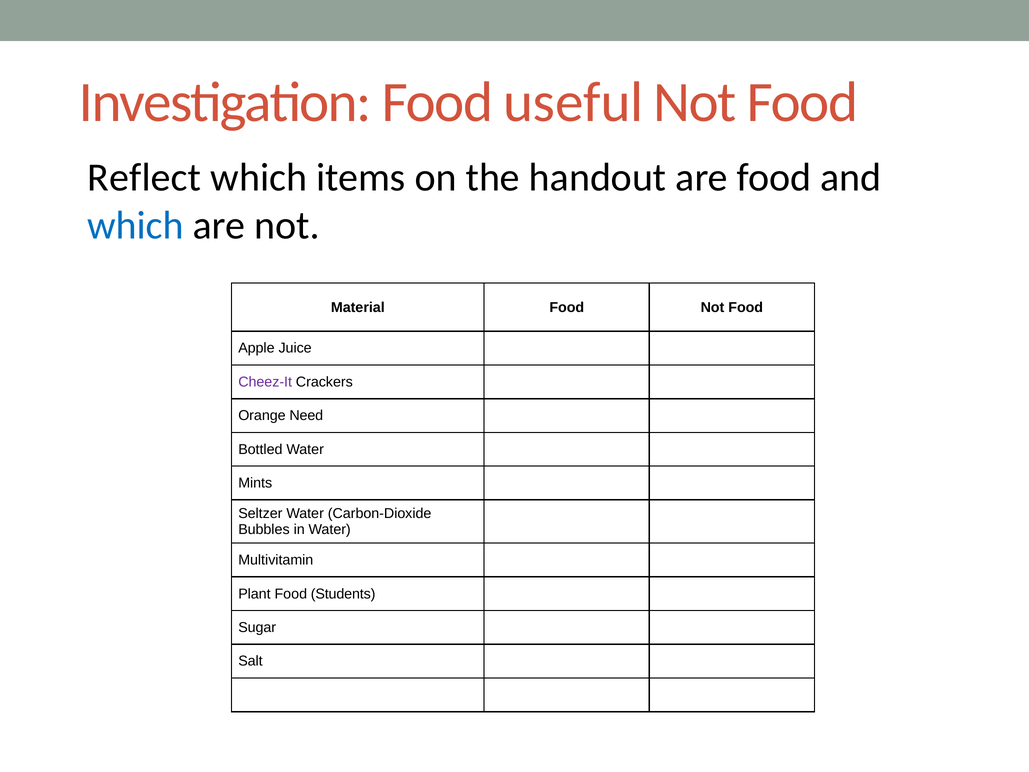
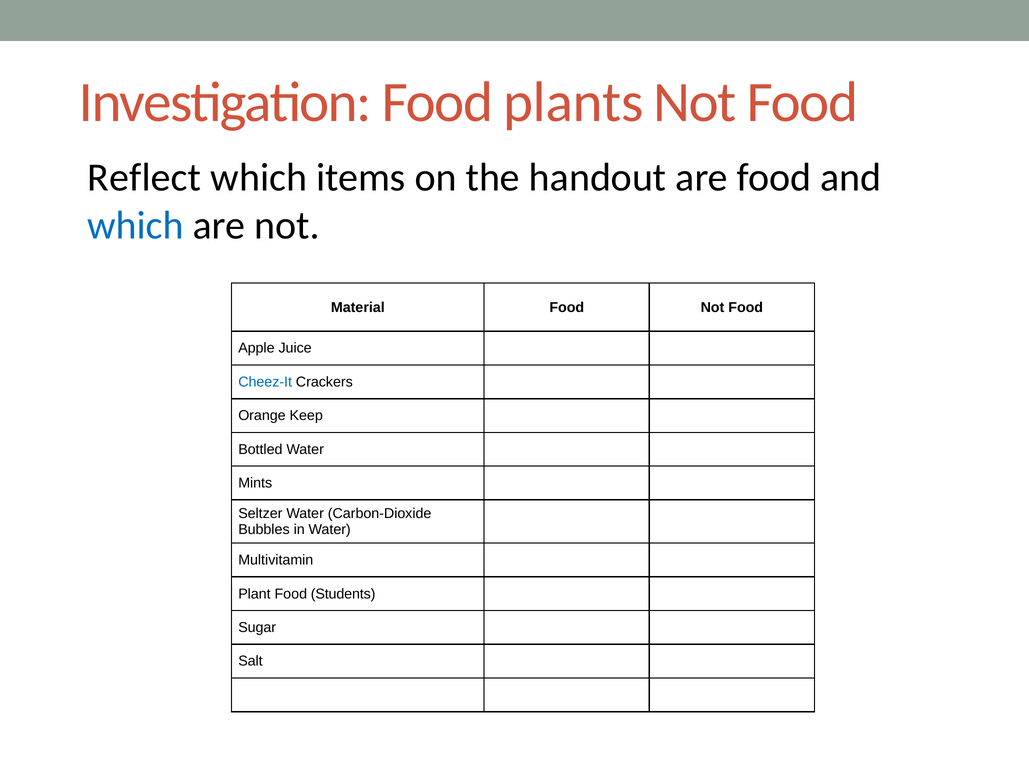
useful: useful -> plants
Cheez-It colour: purple -> blue
Need: Need -> Keep
